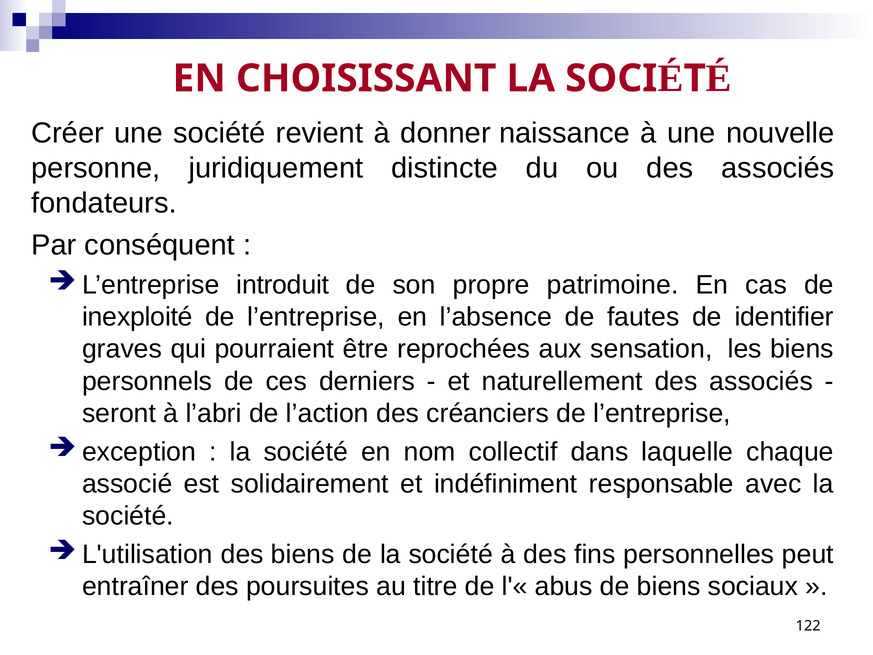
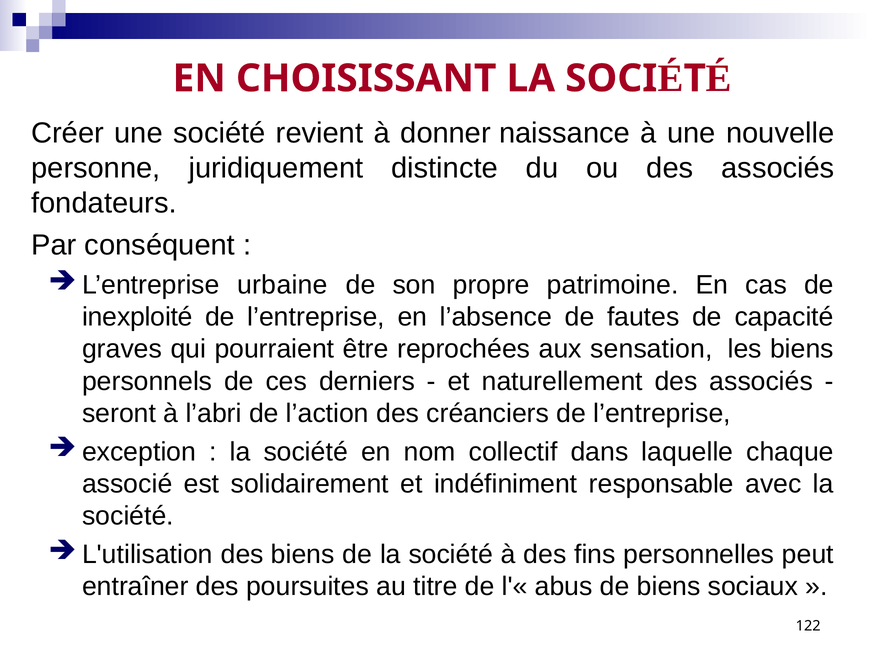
introduit: introduit -> urbaine
identifier: identifier -> capacité
